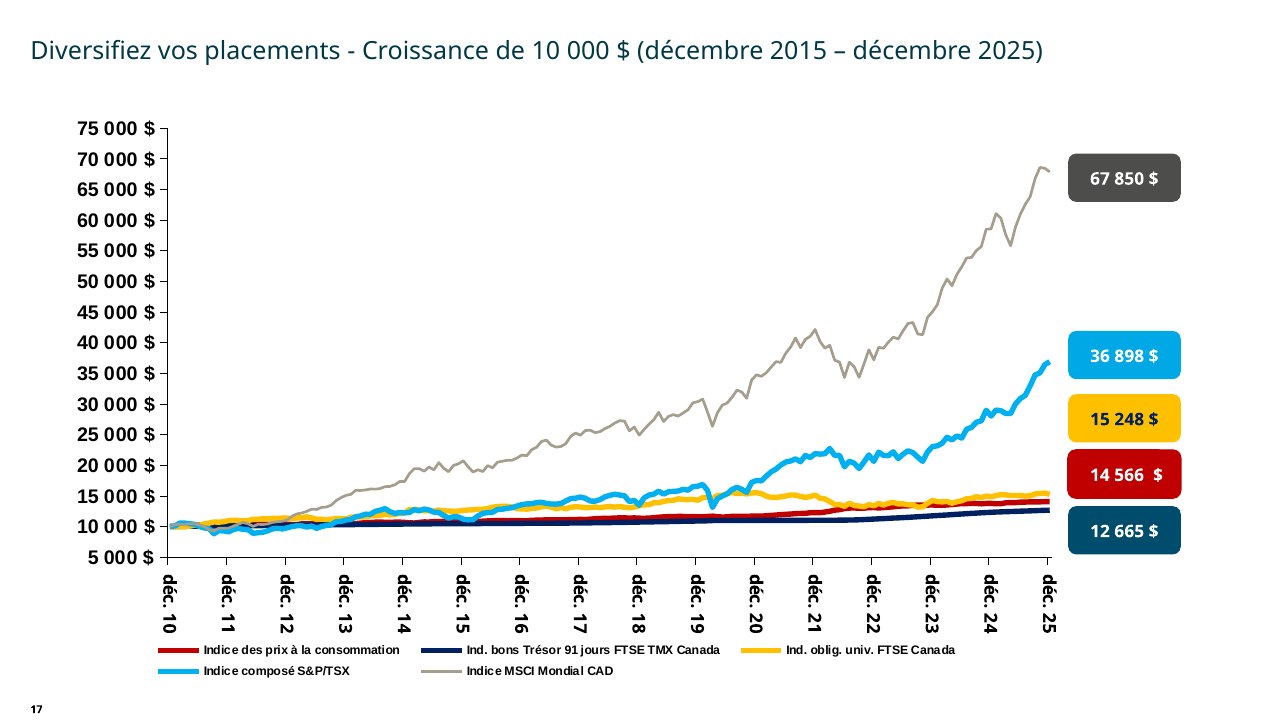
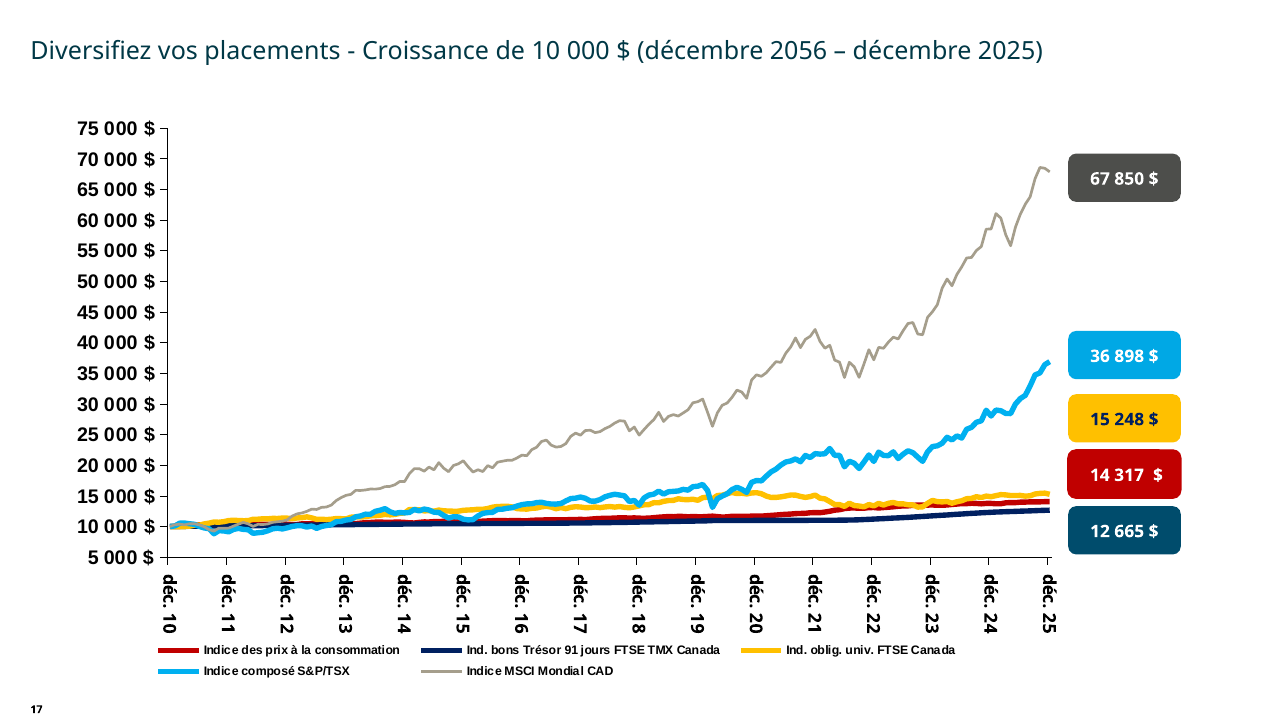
2015: 2015 -> 2056
566: 566 -> 317
